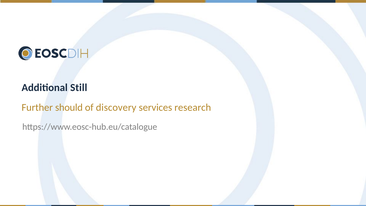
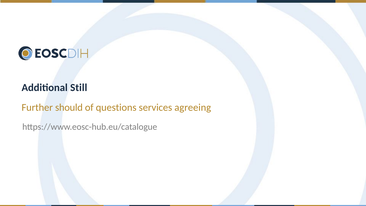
discovery: discovery -> questions
research: research -> agreeing
